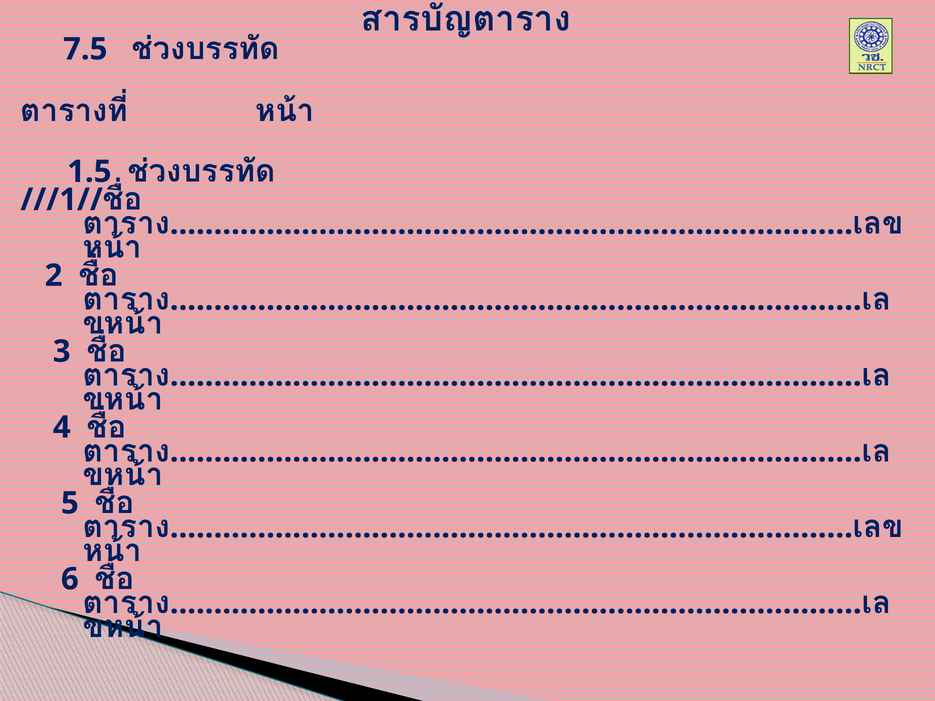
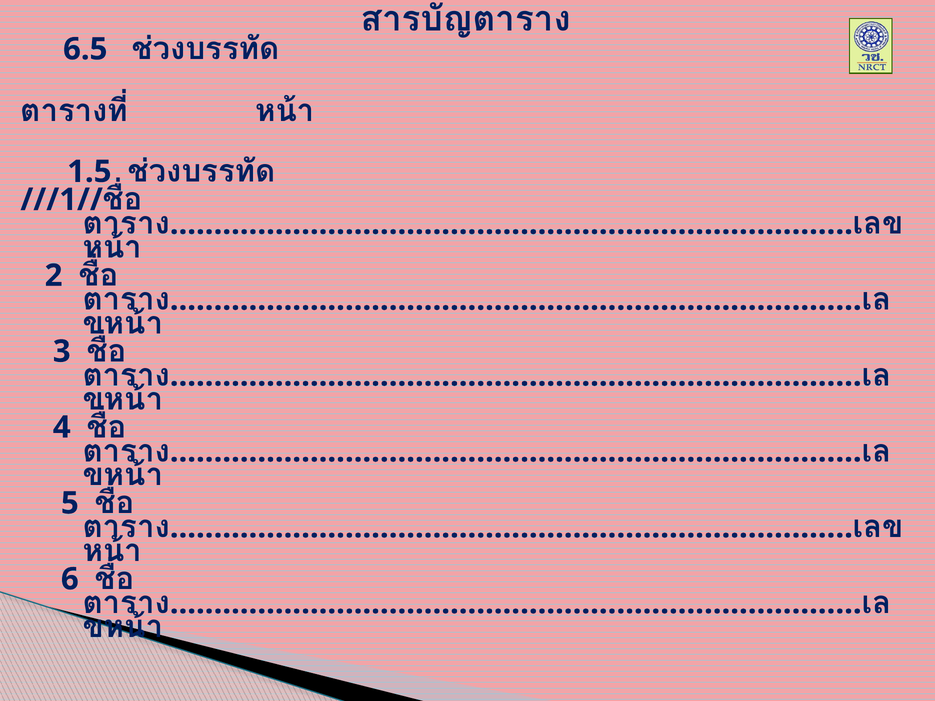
7.5: 7.5 -> 6.5
